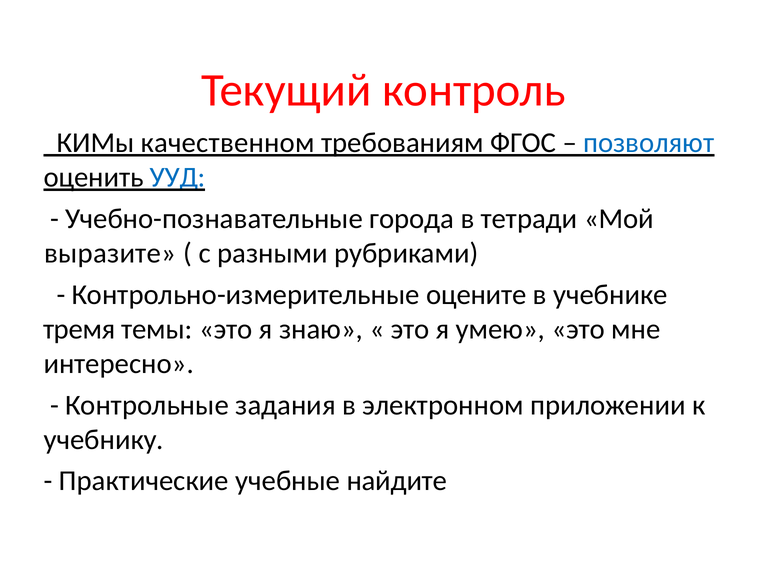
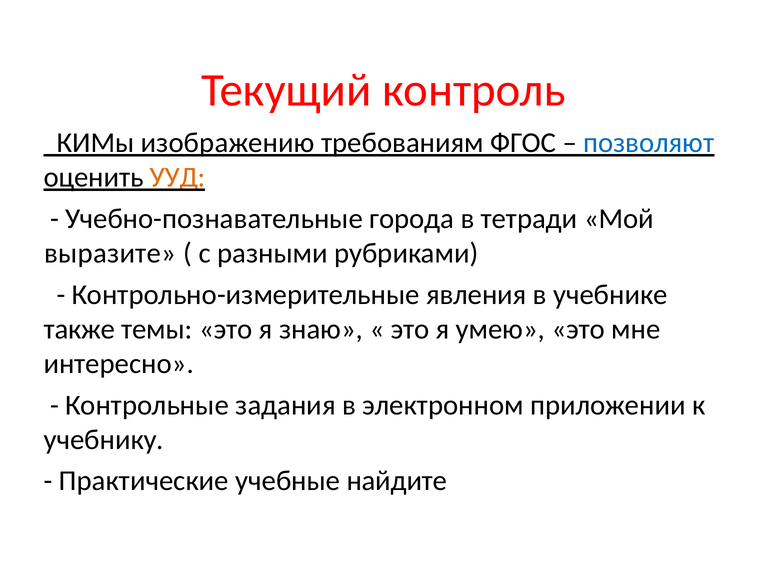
качественном: качественном -> изображению
УУД colour: blue -> orange
оцените: оцените -> явления
тремя: тремя -> также
